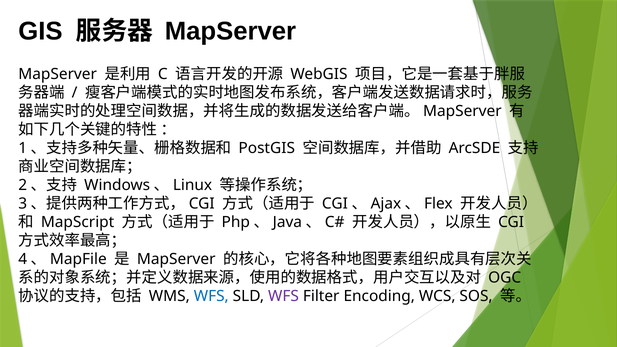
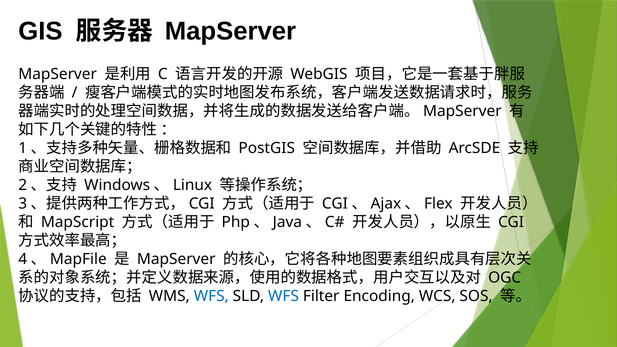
WFS at (284, 296) colour: purple -> blue
